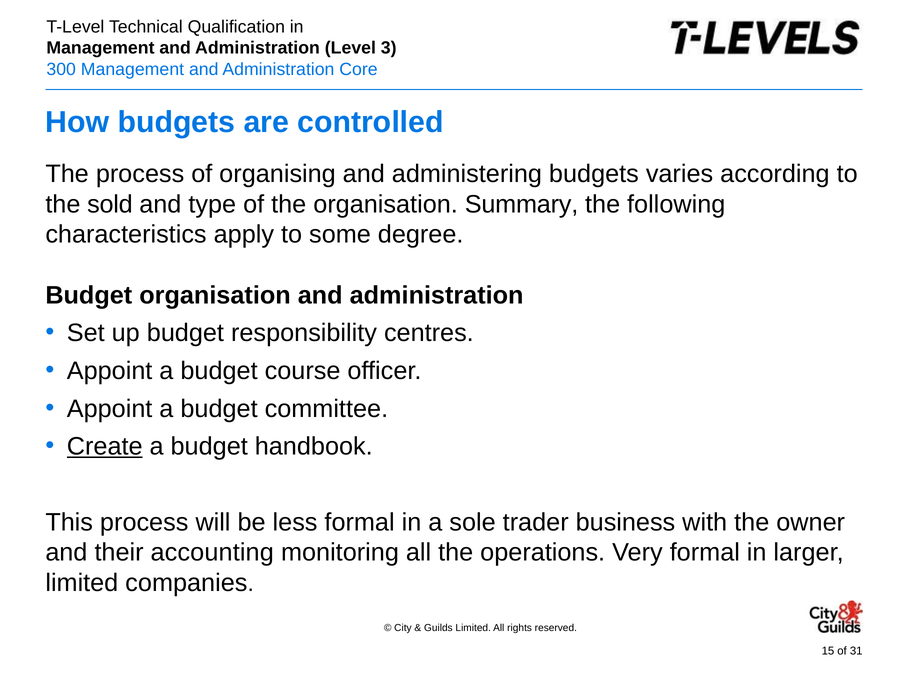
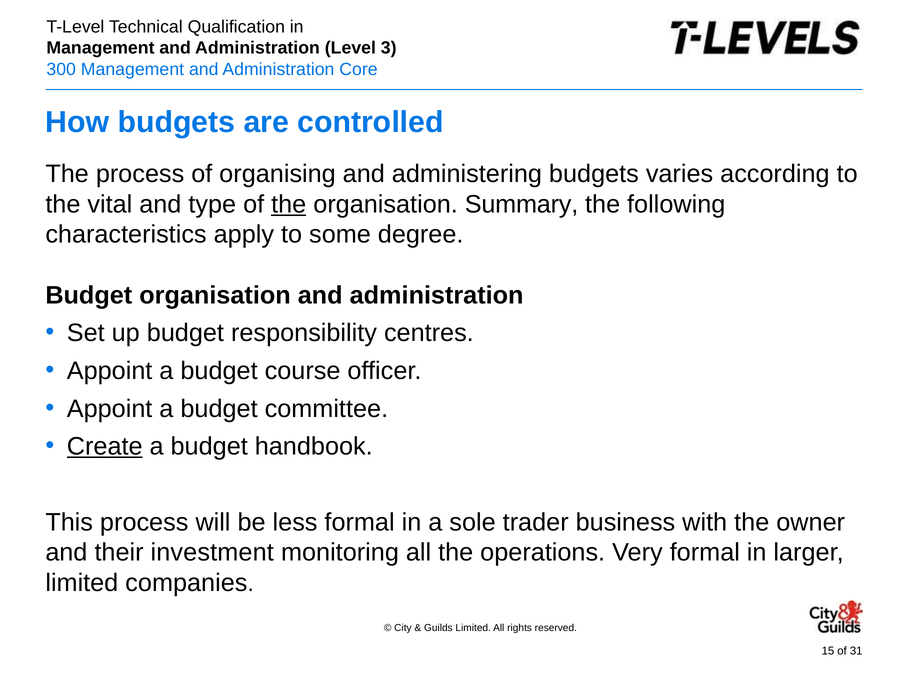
sold: sold -> vital
the at (289, 204) underline: none -> present
accounting: accounting -> investment
